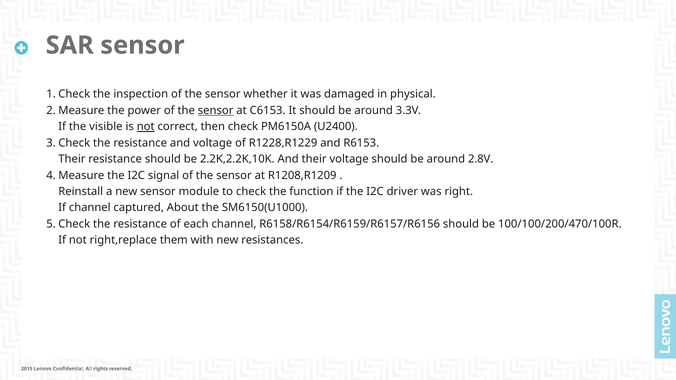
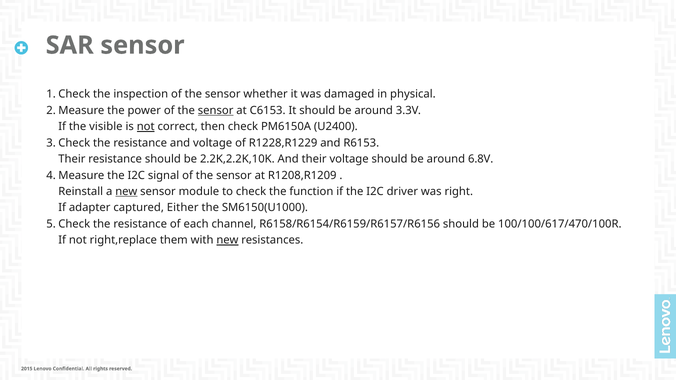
2.8V: 2.8V -> 6.8V
new at (126, 192) underline: none -> present
If channel: channel -> adapter
About: About -> Either
100/100/200/470/100R: 100/100/200/470/100R -> 100/100/617/470/100R
new at (227, 240) underline: none -> present
